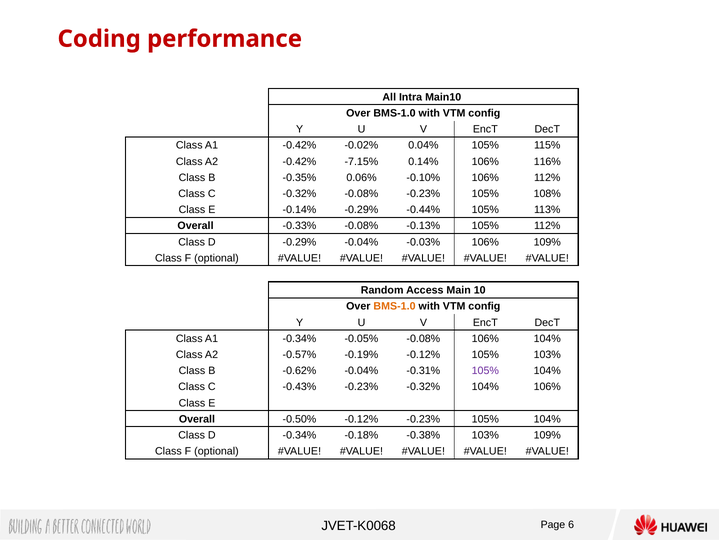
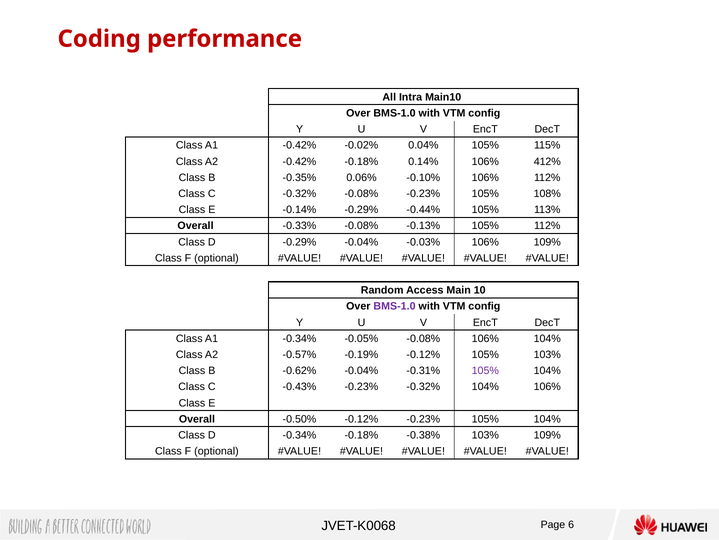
-0.42% -7.15%: -7.15% -> -0.18%
116%: 116% -> 412%
BMS-1.0 at (395, 306) colour: orange -> purple
